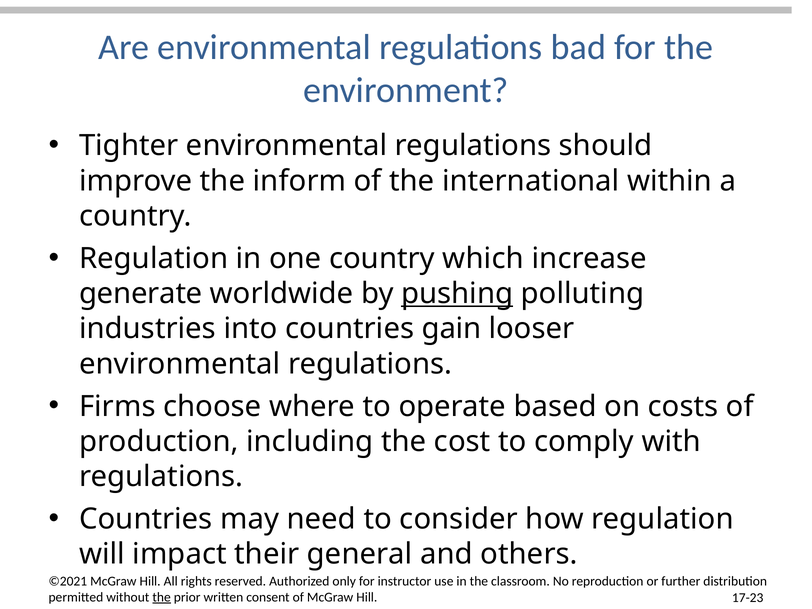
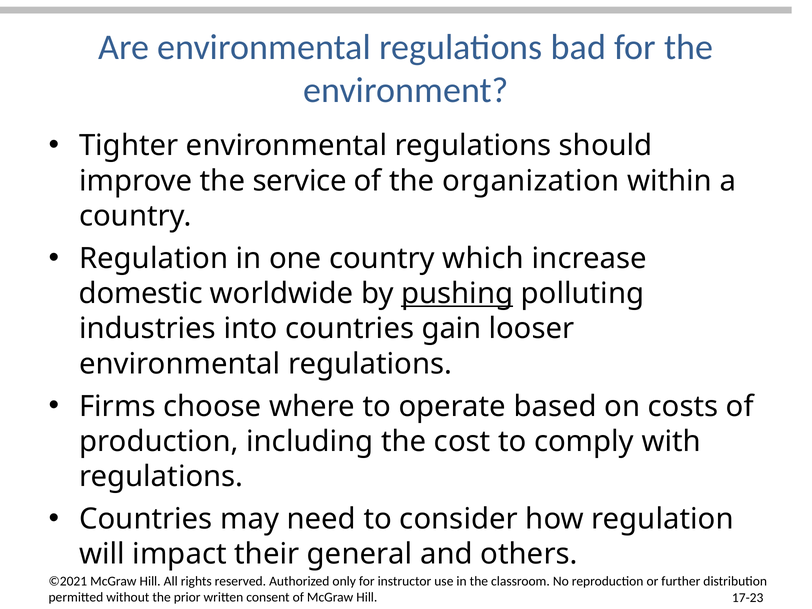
inform: inform -> service
international: international -> organization
generate: generate -> domestic
the at (162, 597) underline: present -> none
